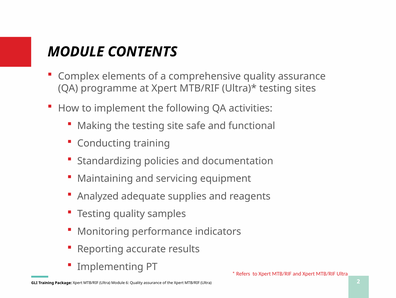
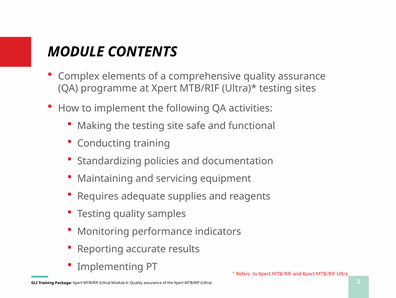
Analyzed: Analyzed -> Requires
